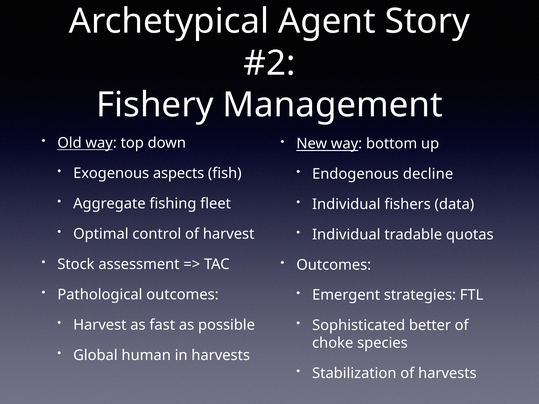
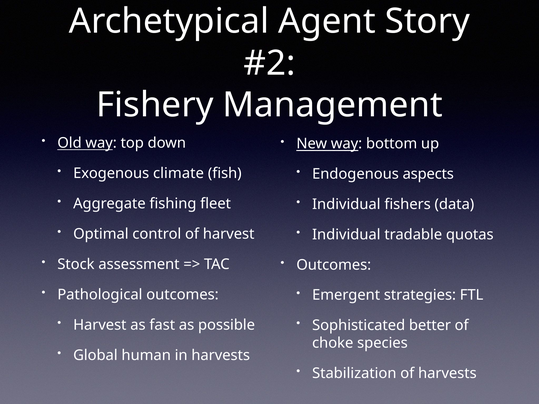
aspects: aspects -> climate
decline: decline -> aspects
